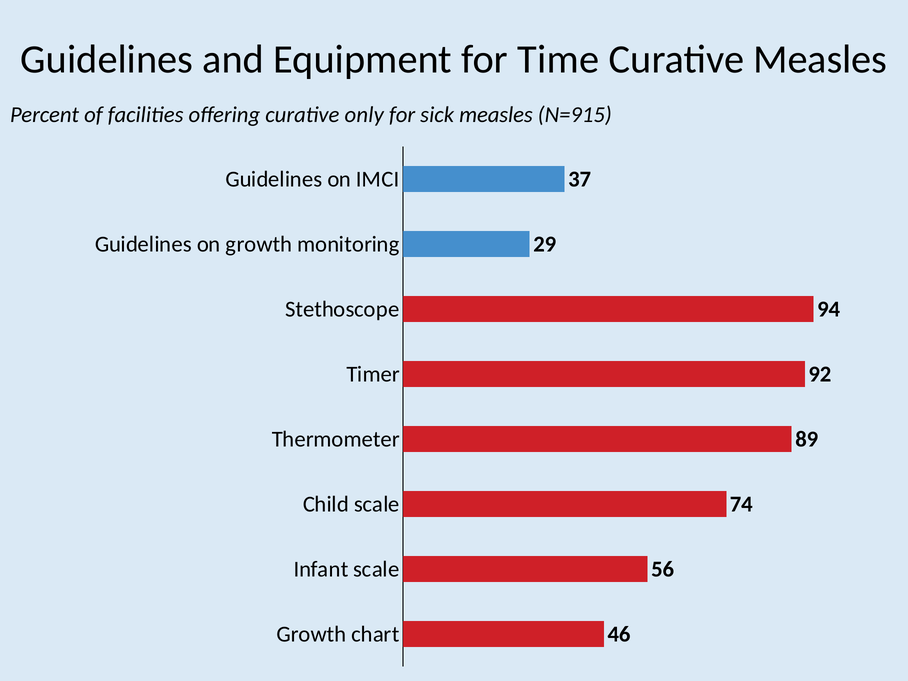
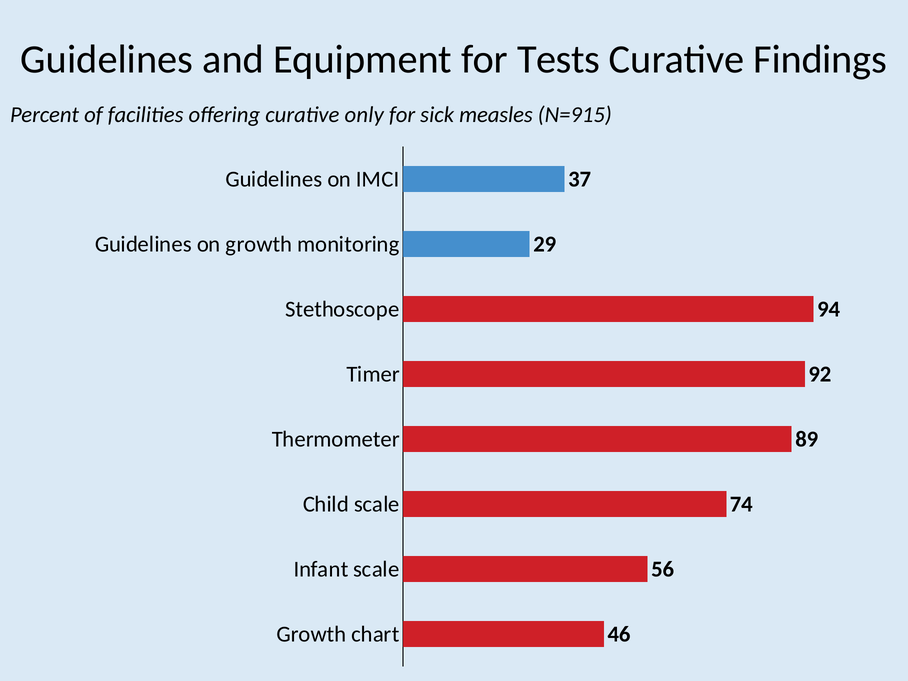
Time: Time -> Tests
Curative Measles: Measles -> Findings
